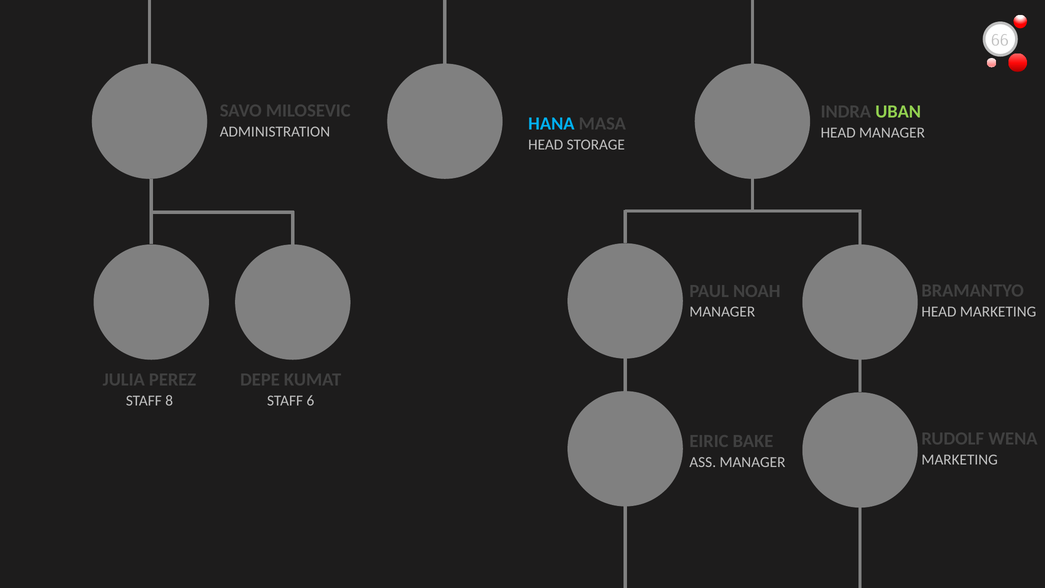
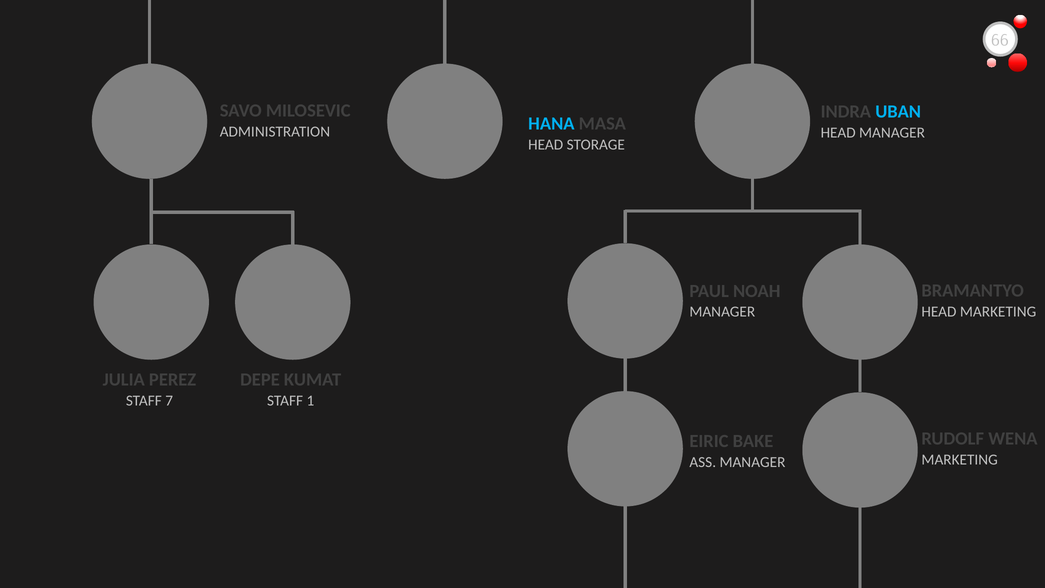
UBAN colour: light green -> light blue
8: 8 -> 7
6: 6 -> 1
